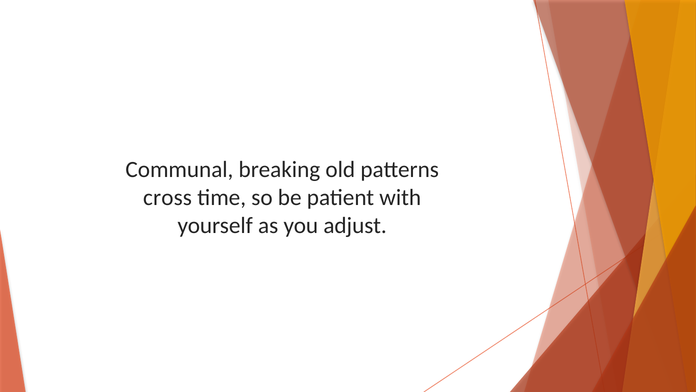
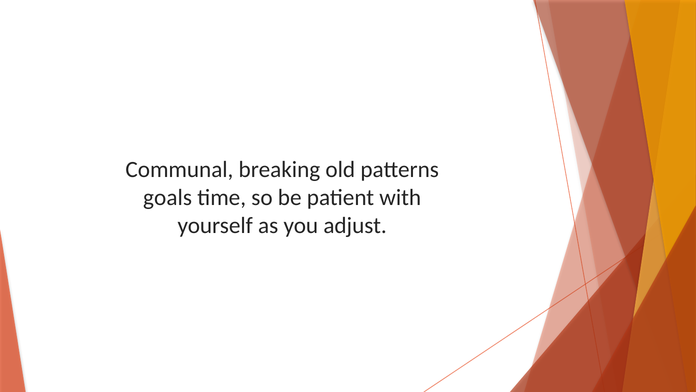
cross: cross -> goals
